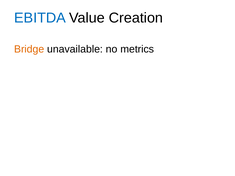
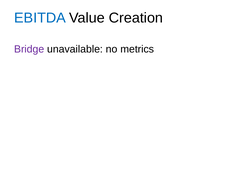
Bridge colour: orange -> purple
